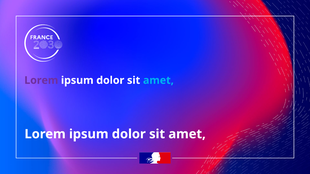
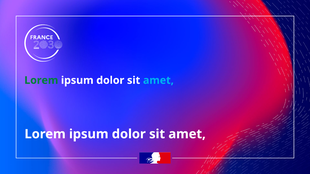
Lorem at (41, 81) colour: purple -> green
